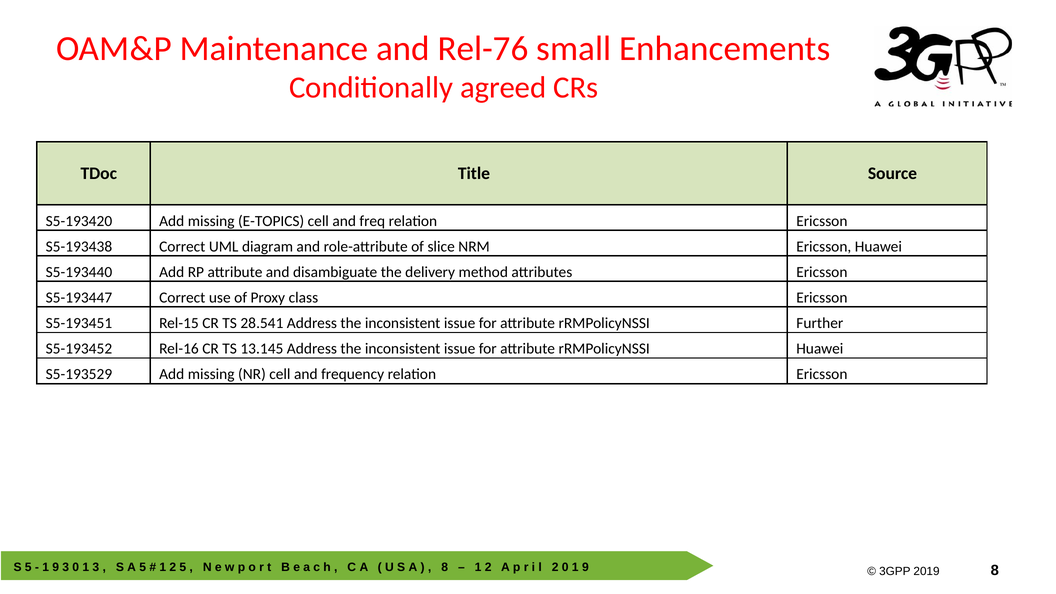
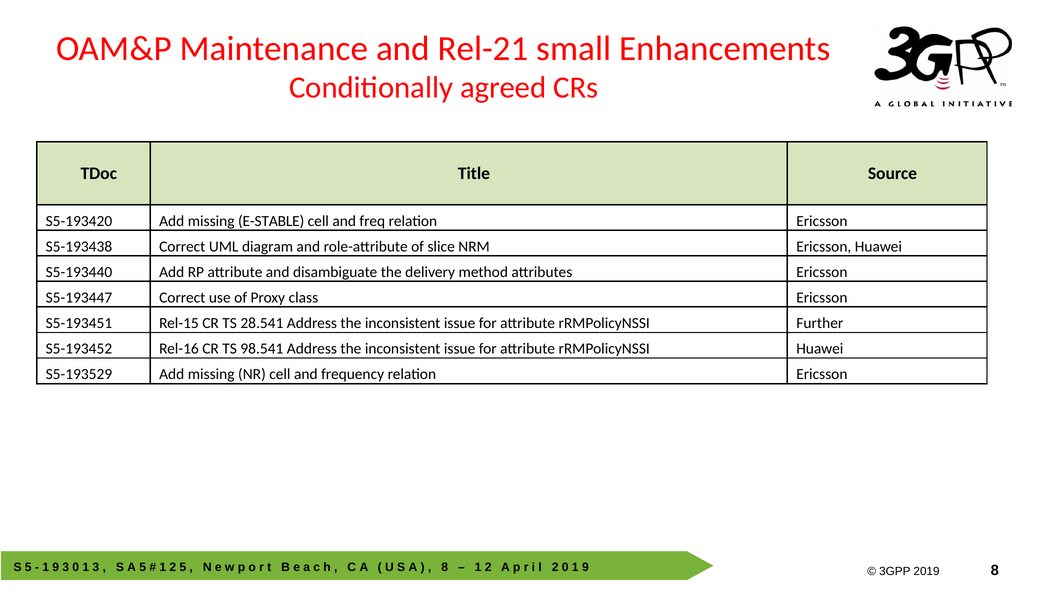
Rel-76: Rel-76 -> Rel-21
E-TOPICS: E-TOPICS -> E-STABLE
13.145: 13.145 -> 98.541
